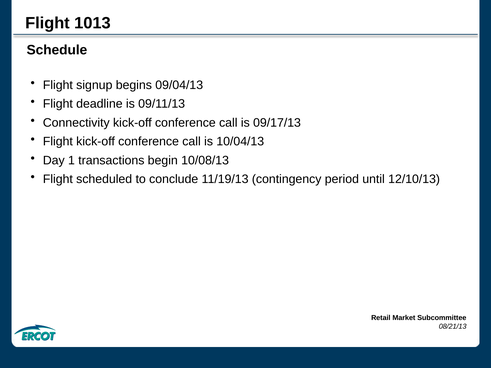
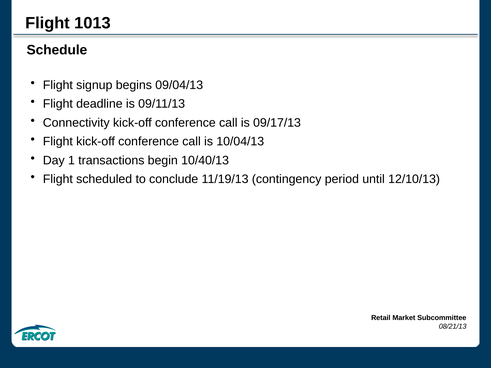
10/08/13: 10/08/13 -> 10/40/13
